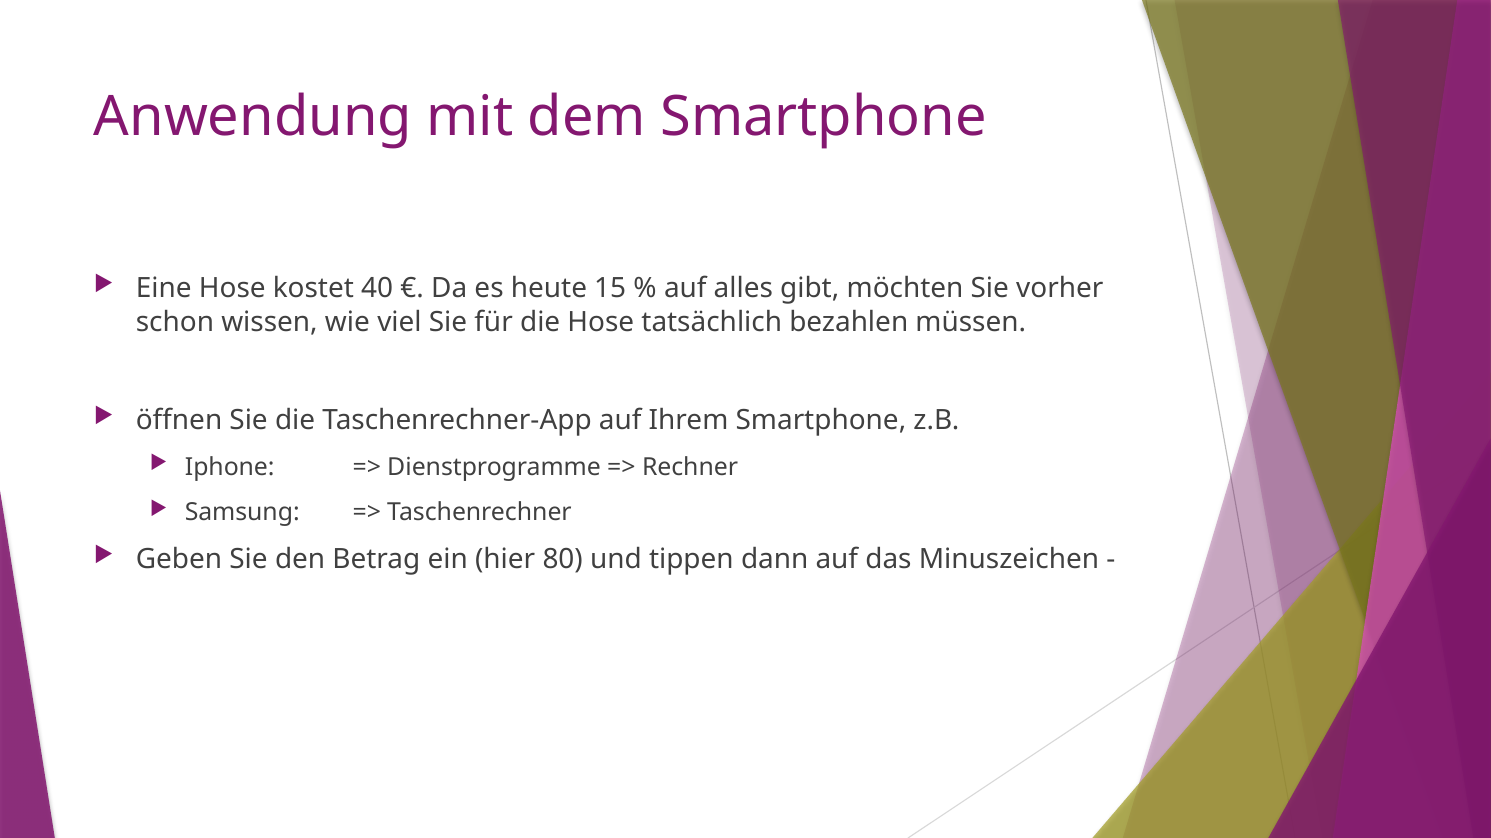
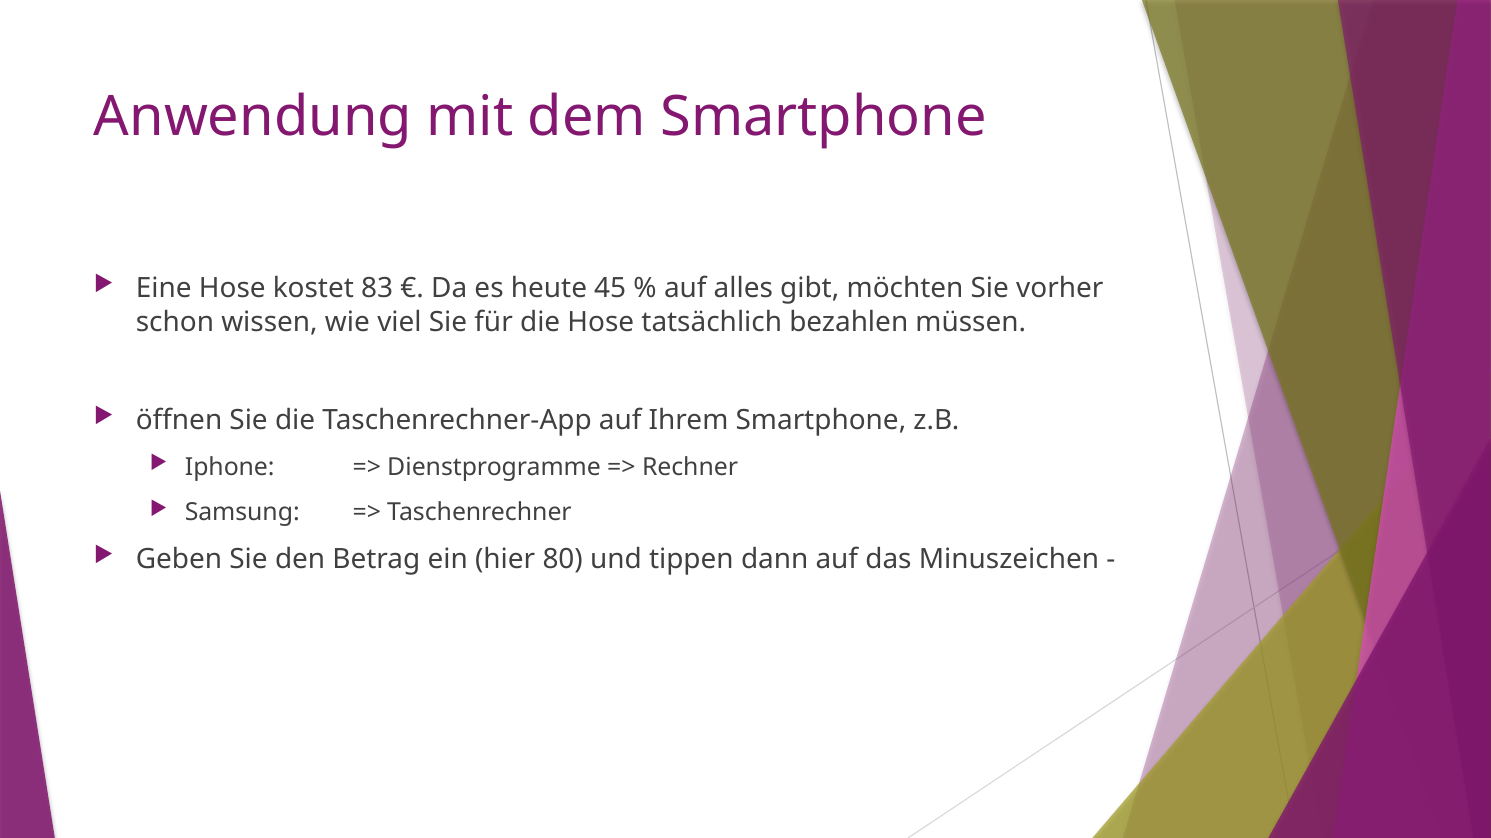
40: 40 -> 83
15: 15 -> 45
